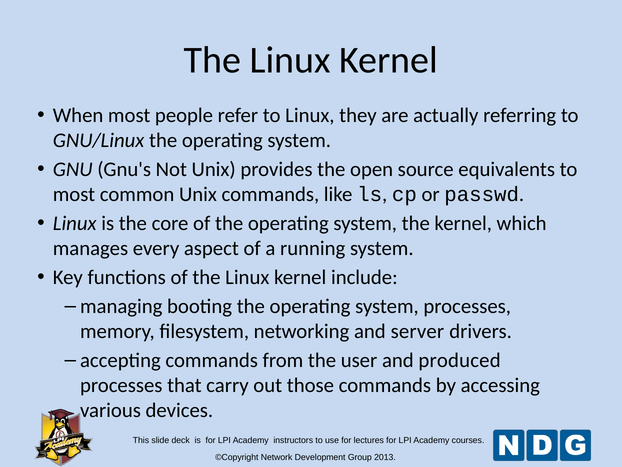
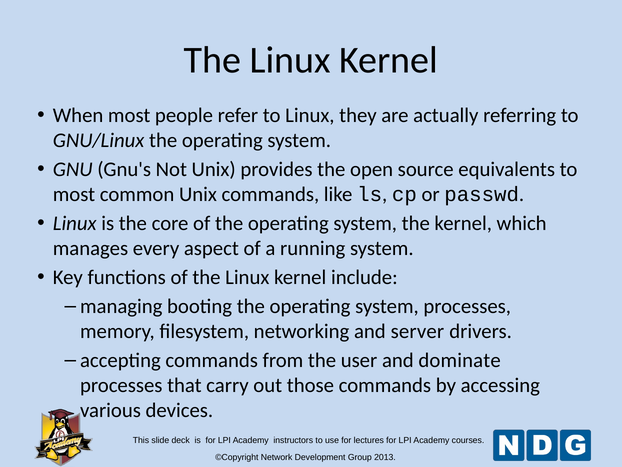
produced: produced -> dominate
